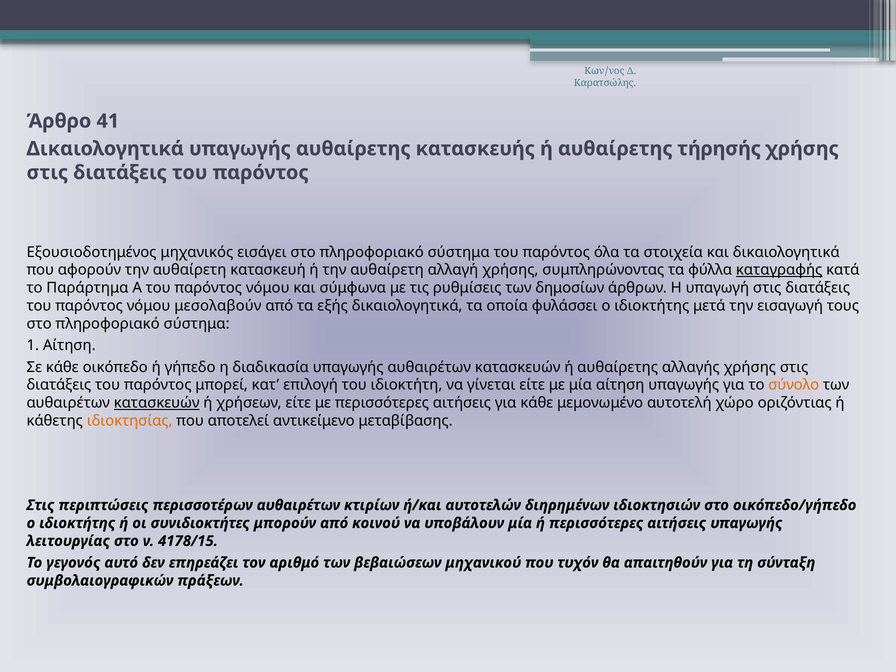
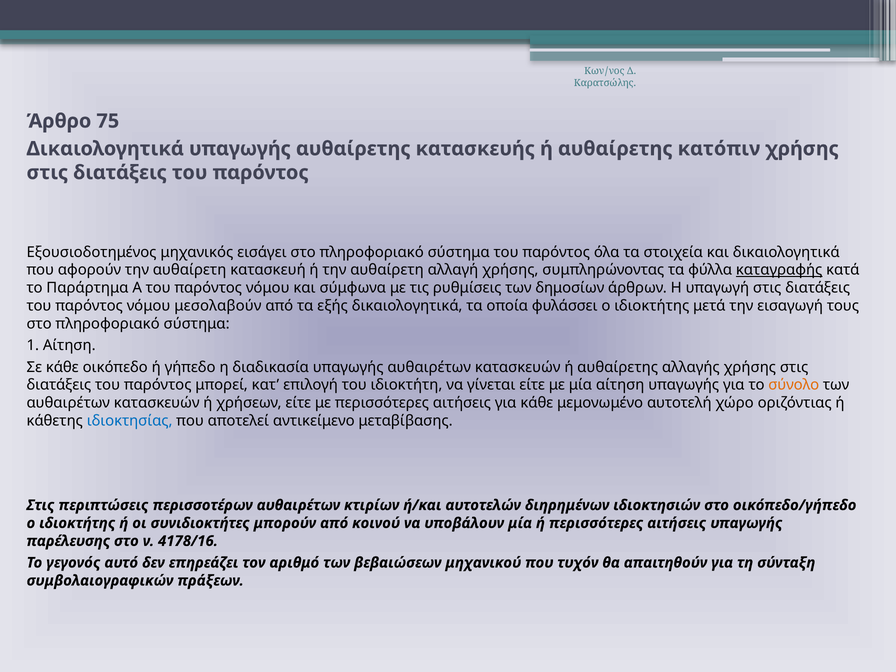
41: 41 -> 75
τήρησής: τήρησής -> κατόπιν
κατασκευών at (157, 403) underline: present -> none
ιδιοκτησίας colour: orange -> blue
λειτουργίας: λειτουργίας -> παρέλευσης
4178/15: 4178/15 -> 4178/16
